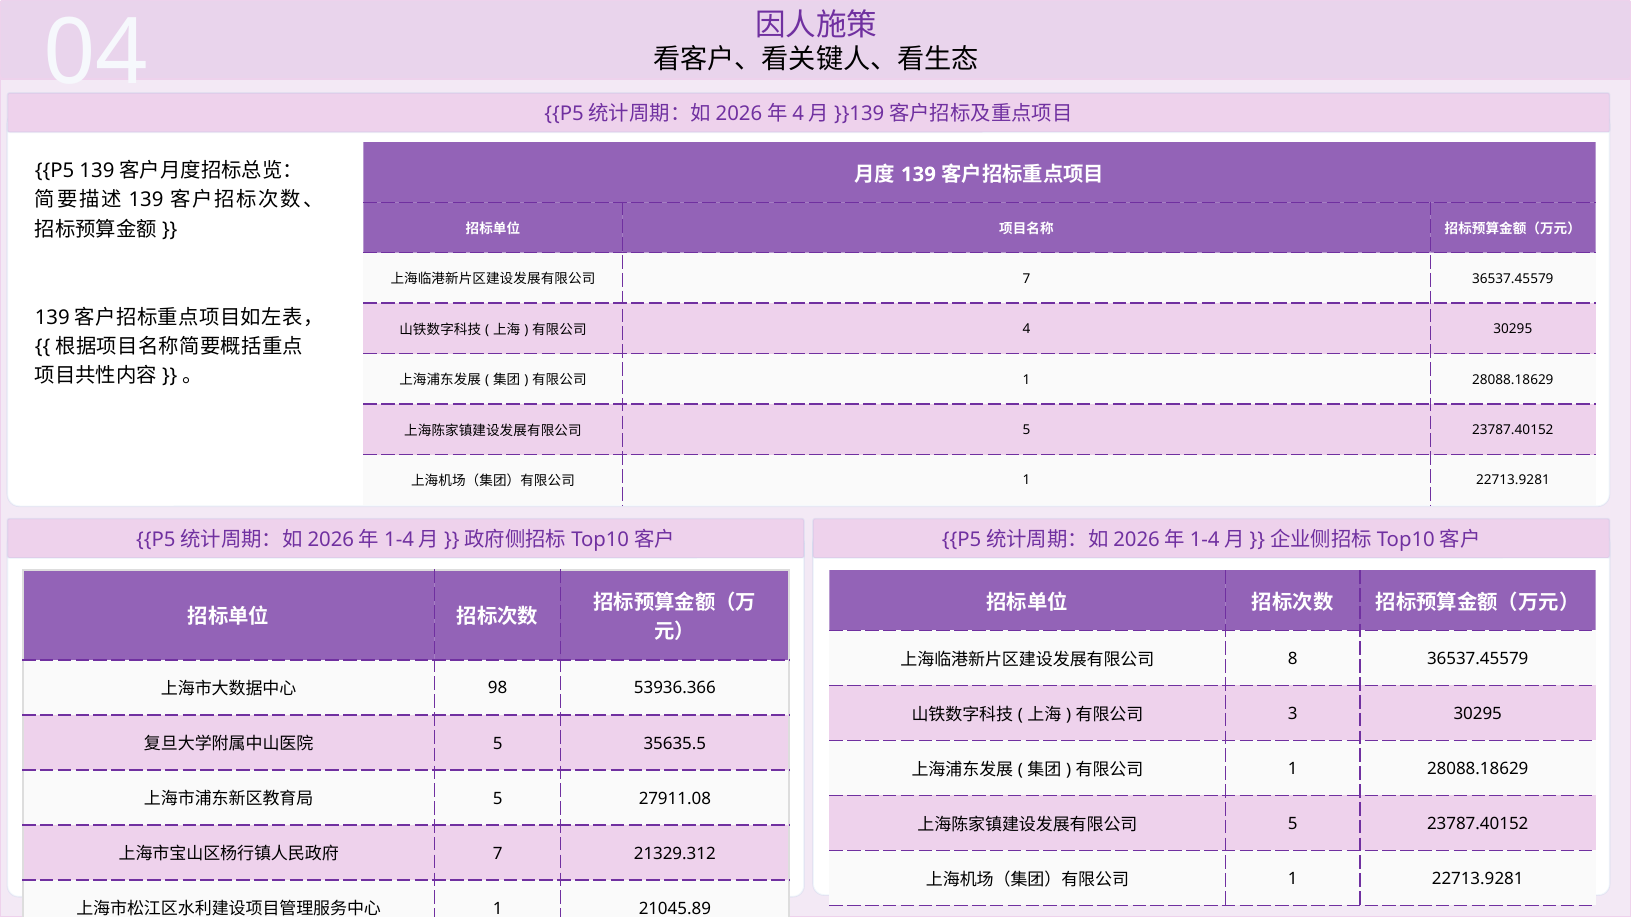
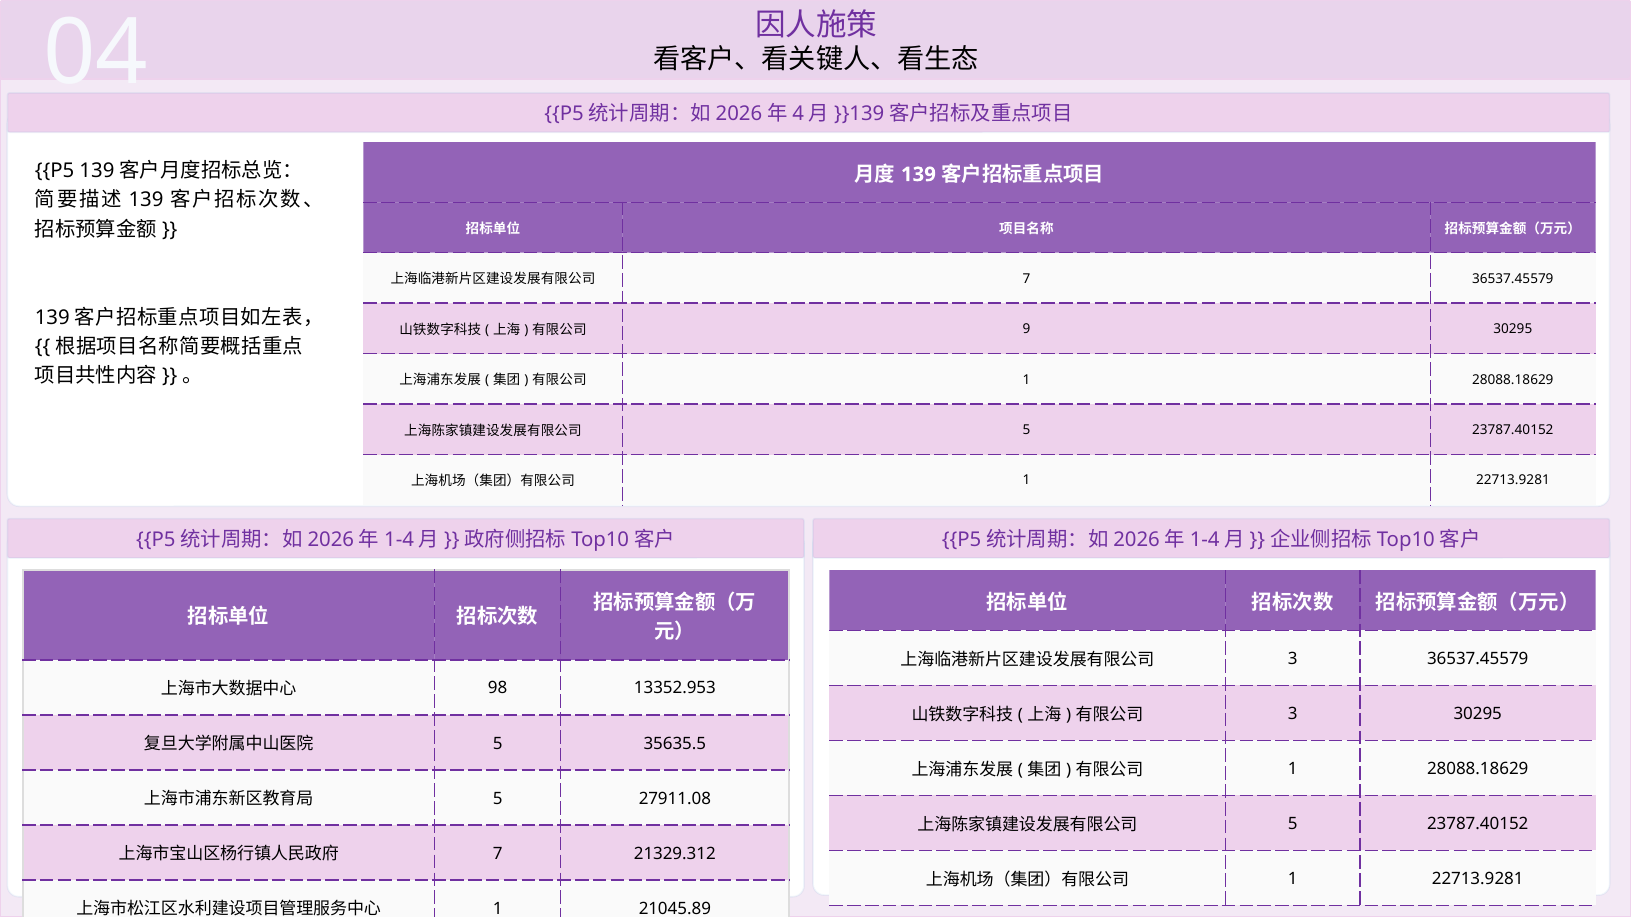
4: 4 -> 9
8 at (1293, 659): 8 -> 3
53936.366: 53936.366 -> 13352.953
